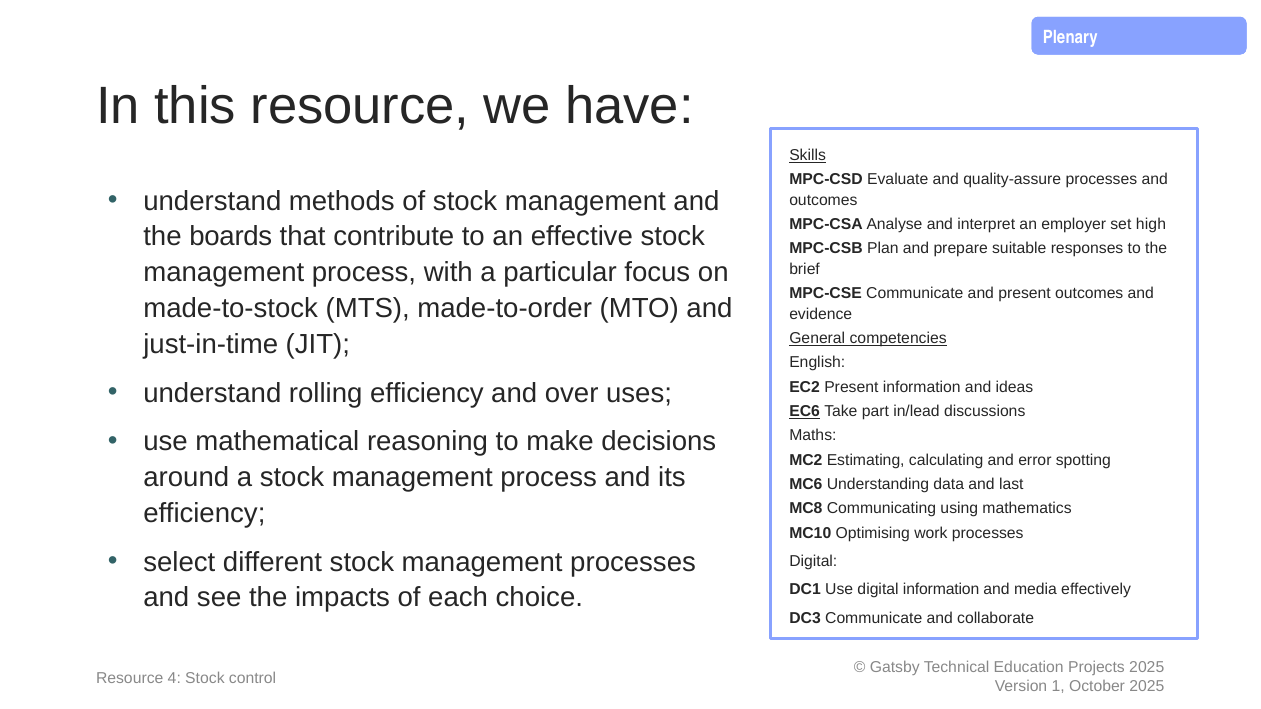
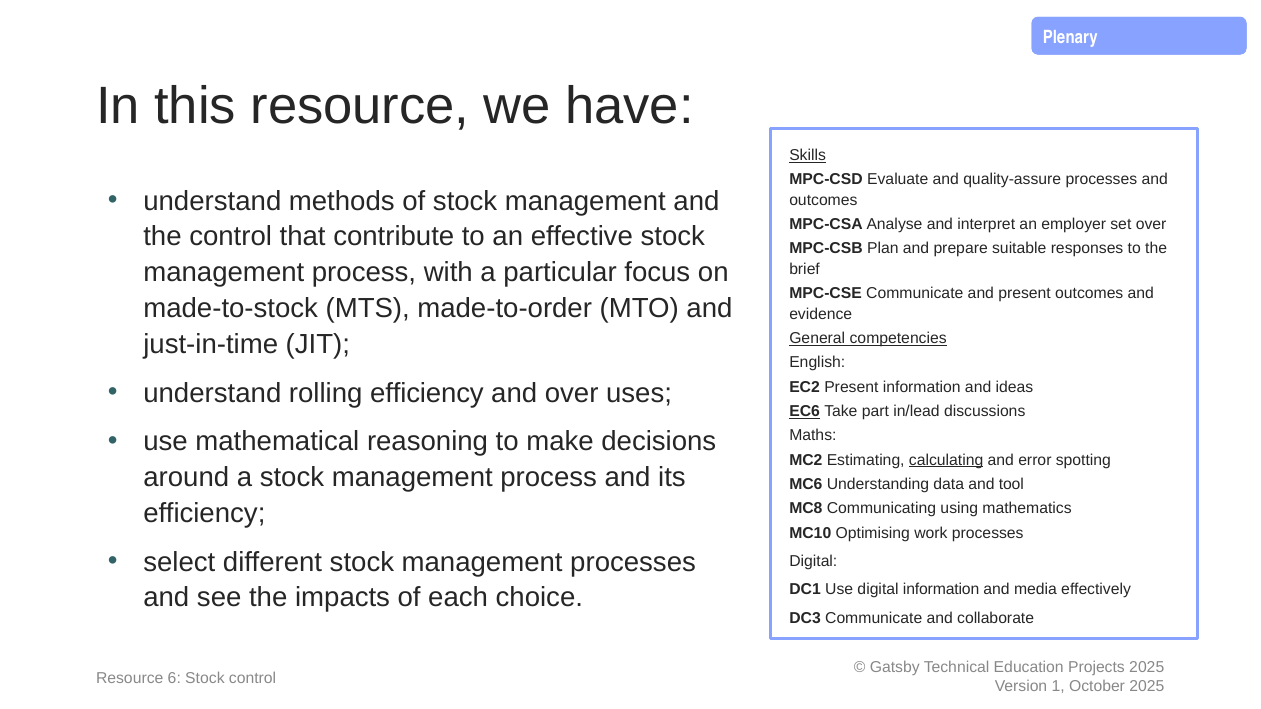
set high: high -> over
the boards: boards -> control
calculating underline: none -> present
last: last -> tool
4: 4 -> 6
